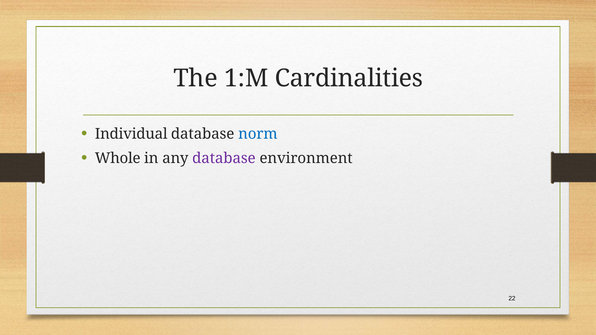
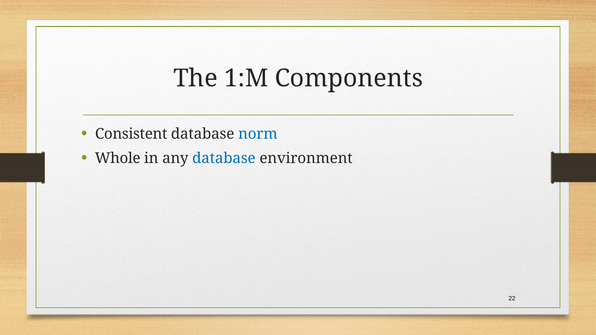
Cardinalities: Cardinalities -> Components
Individual: Individual -> Consistent
database at (224, 159) colour: purple -> blue
